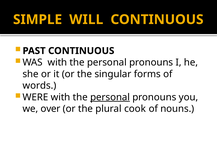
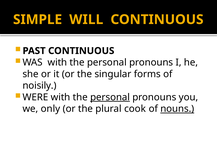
words: words -> noisily
over: over -> only
nouns underline: none -> present
